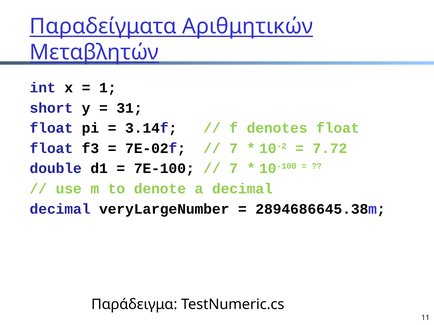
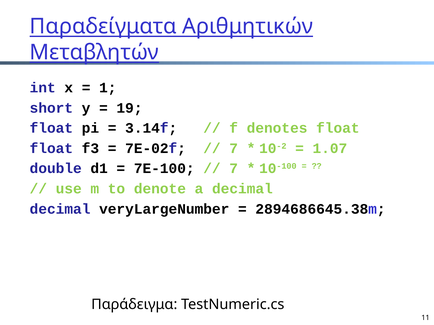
31: 31 -> 19
7.72: 7.72 -> 1.07
